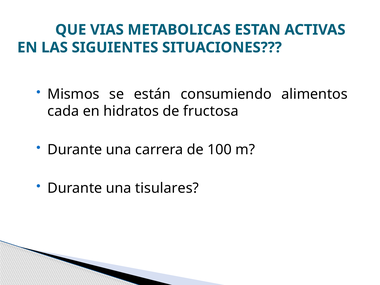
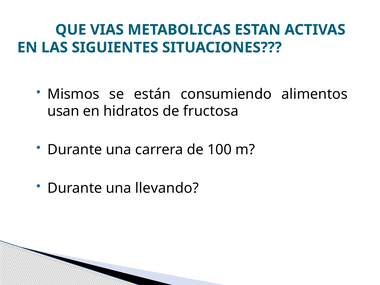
cada: cada -> usan
tisulares: tisulares -> llevando
